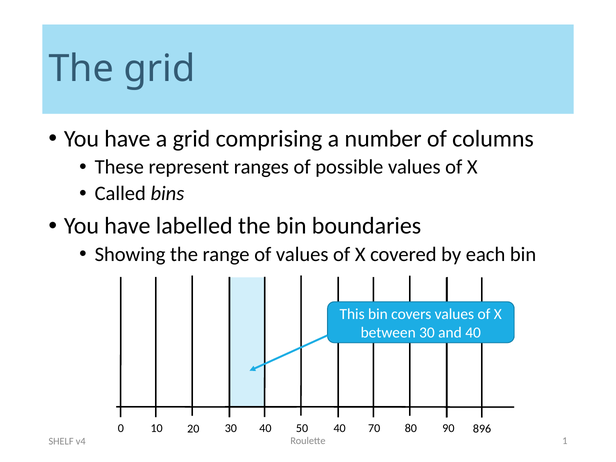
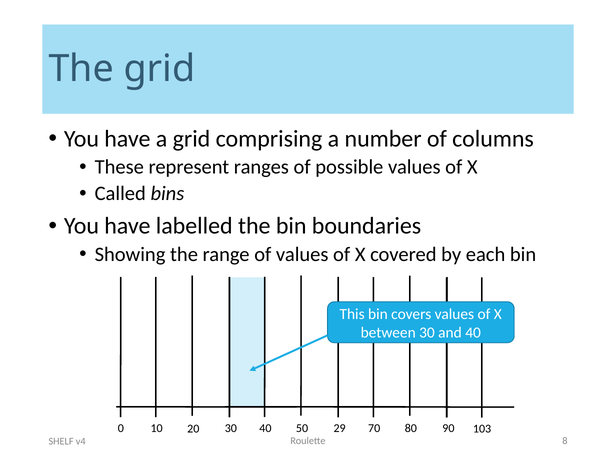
896: 896 -> 103
40 40: 40 -> 29
1: 1 -> 8
